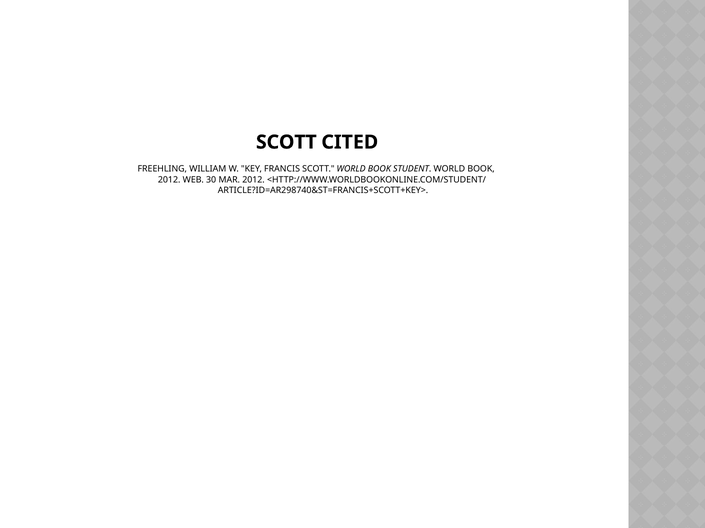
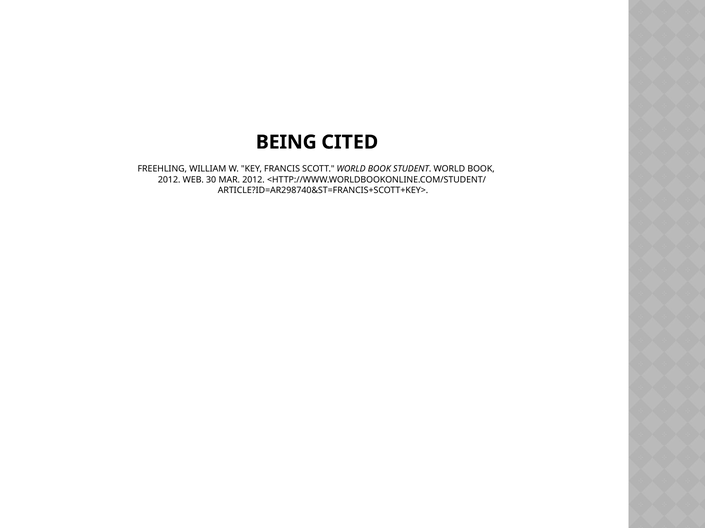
SCOTT at (286, 142): SCOTT -> BEING
